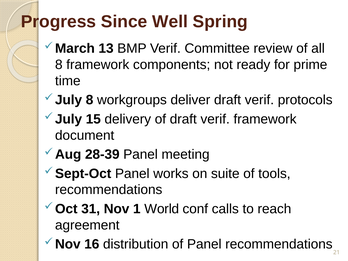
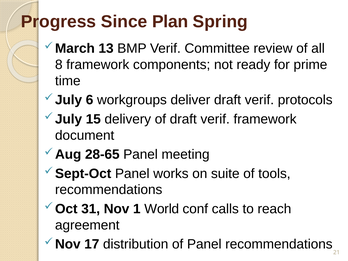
Well: Well -> Plan
8 at (90, 100): 8 -> 6
28-39: 28-39 -> 28-65
16: 16 -> 17
